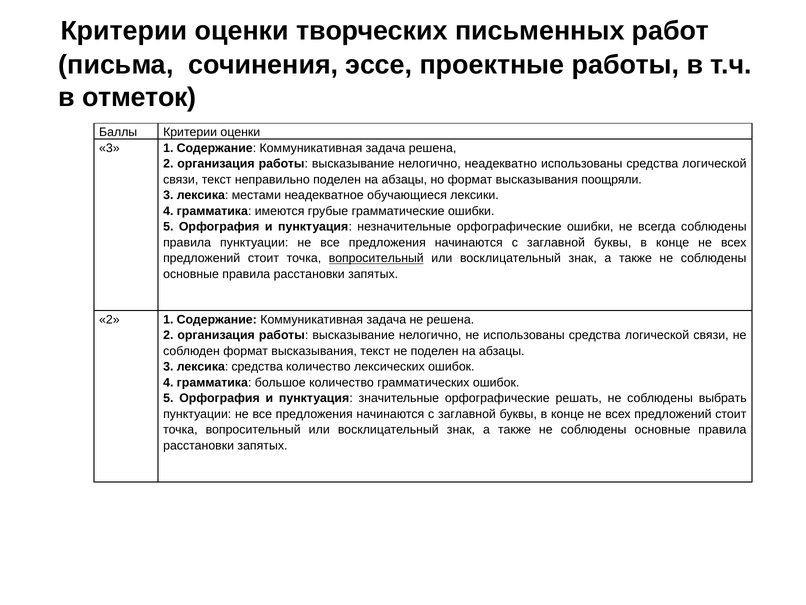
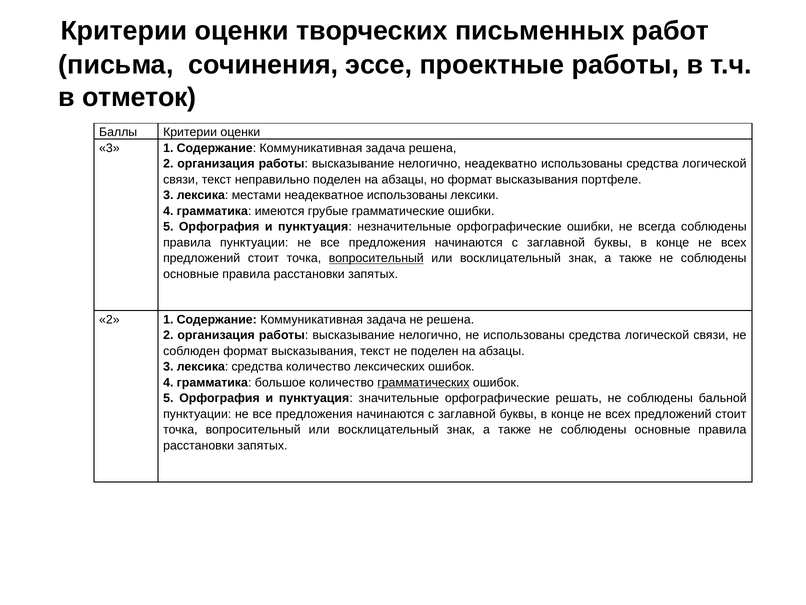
поощряли: поощряли -> портфеле
неадекватное обучающиеся: обучающиеся -> использованы
грамматических underline: none -> present
выбрать: выбрать -> бальной
